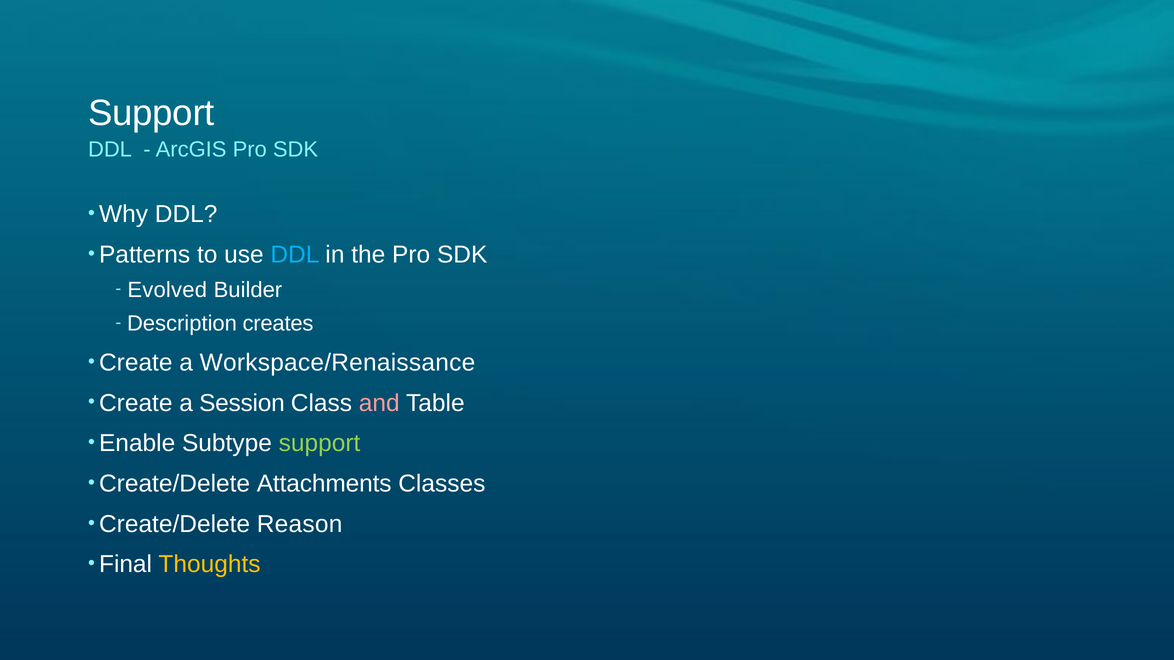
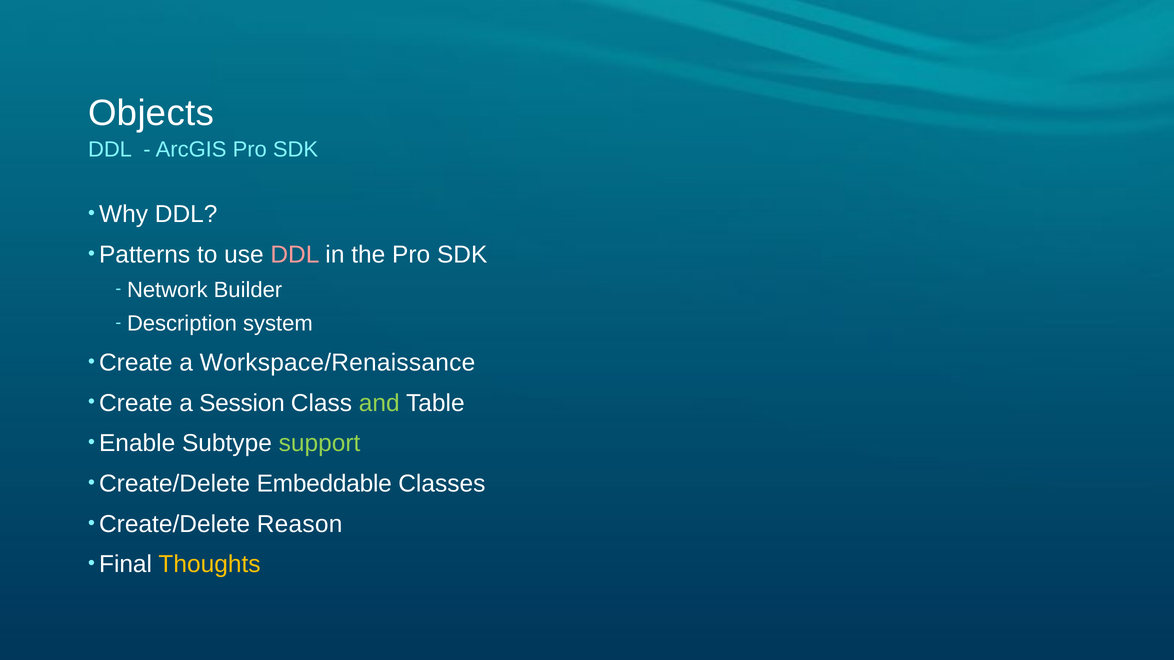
Support at (151, 113): Support -> Objects
DDL at (295, 255) colour: light blue -> pink
Evolved: Evolved -> Network
creates: creates -> system
and colour: pink -> light green
Attachments: Attachments -> Embeddable
